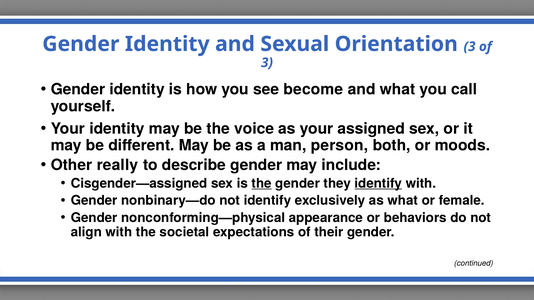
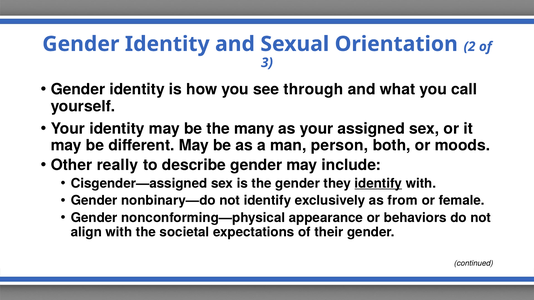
Orientation 3: 3 -> 2
become: become -> through
voice: voice -> many
the at (262, 184) underline: present -> none
as what: what -> from
